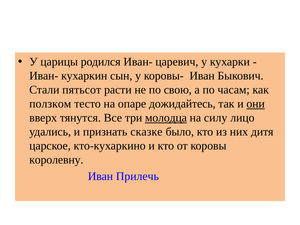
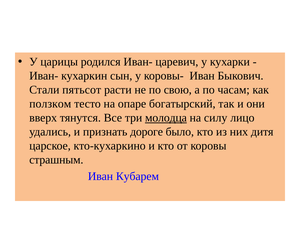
дожидайтесь: дожидайтесь -> богатырский
они underline: present -> none
сказке: сказке -> дороге
королевну: королевну -> страшным
Прилечь: Прилечь -> Кубарем
